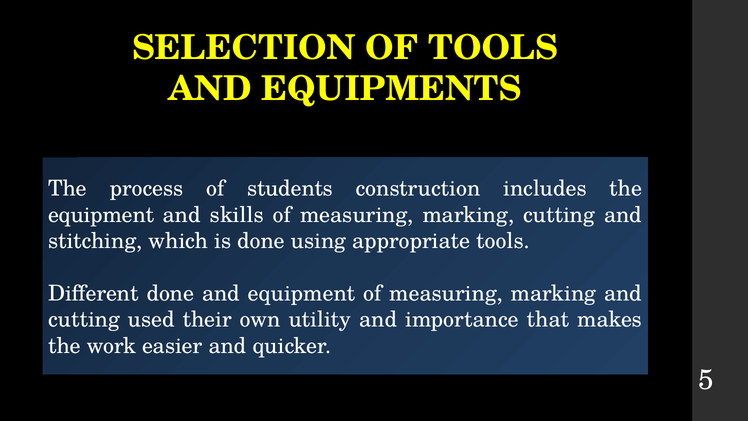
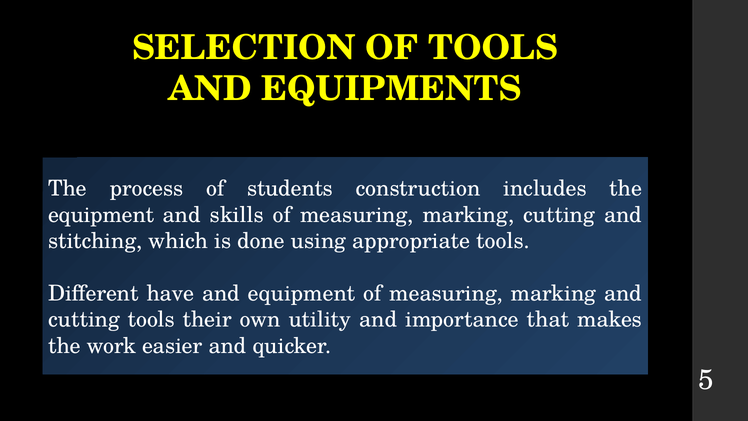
Different done: done -> have
cutting used: used -> tools
